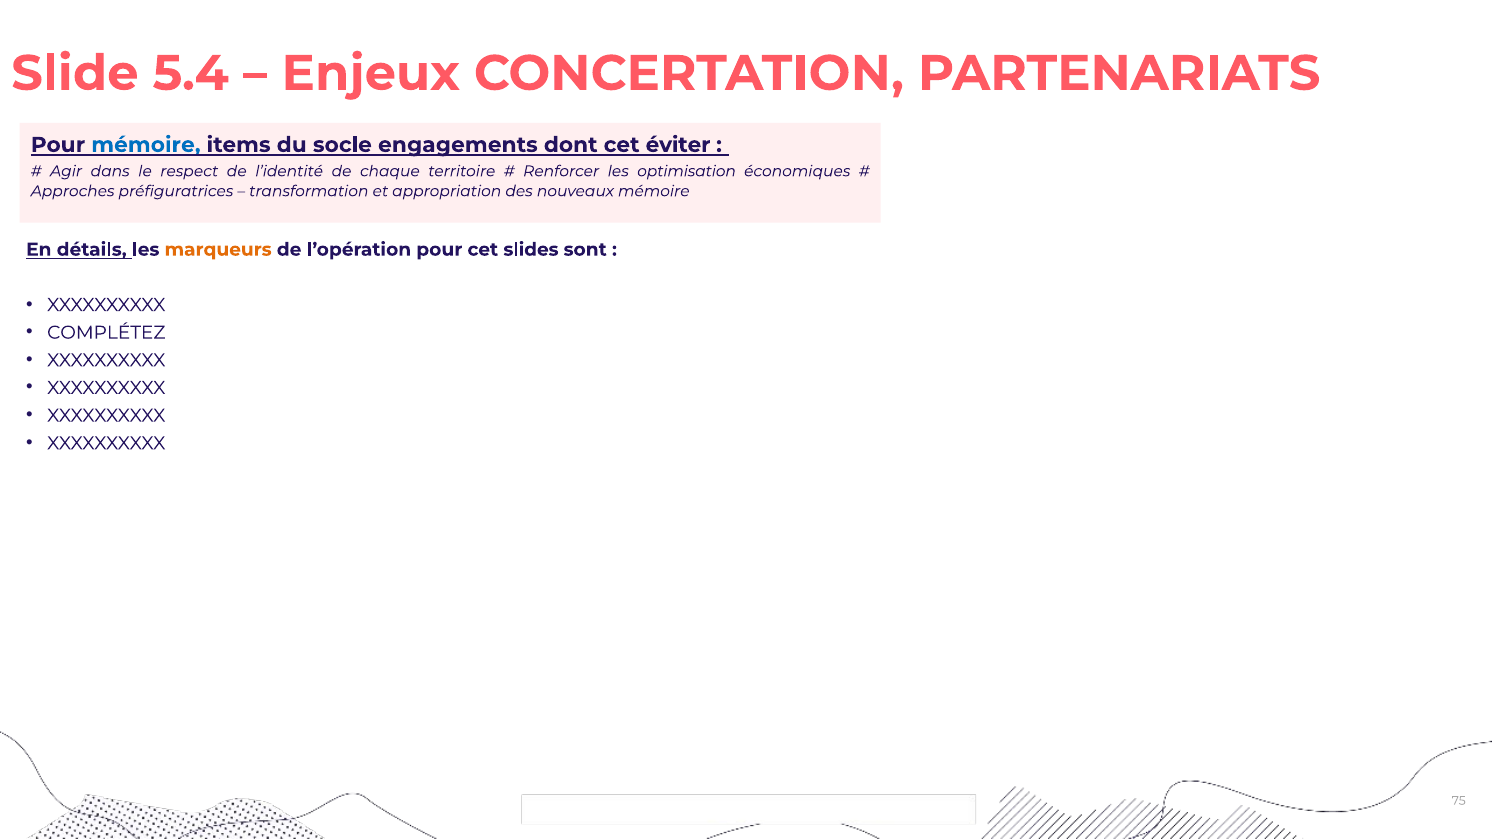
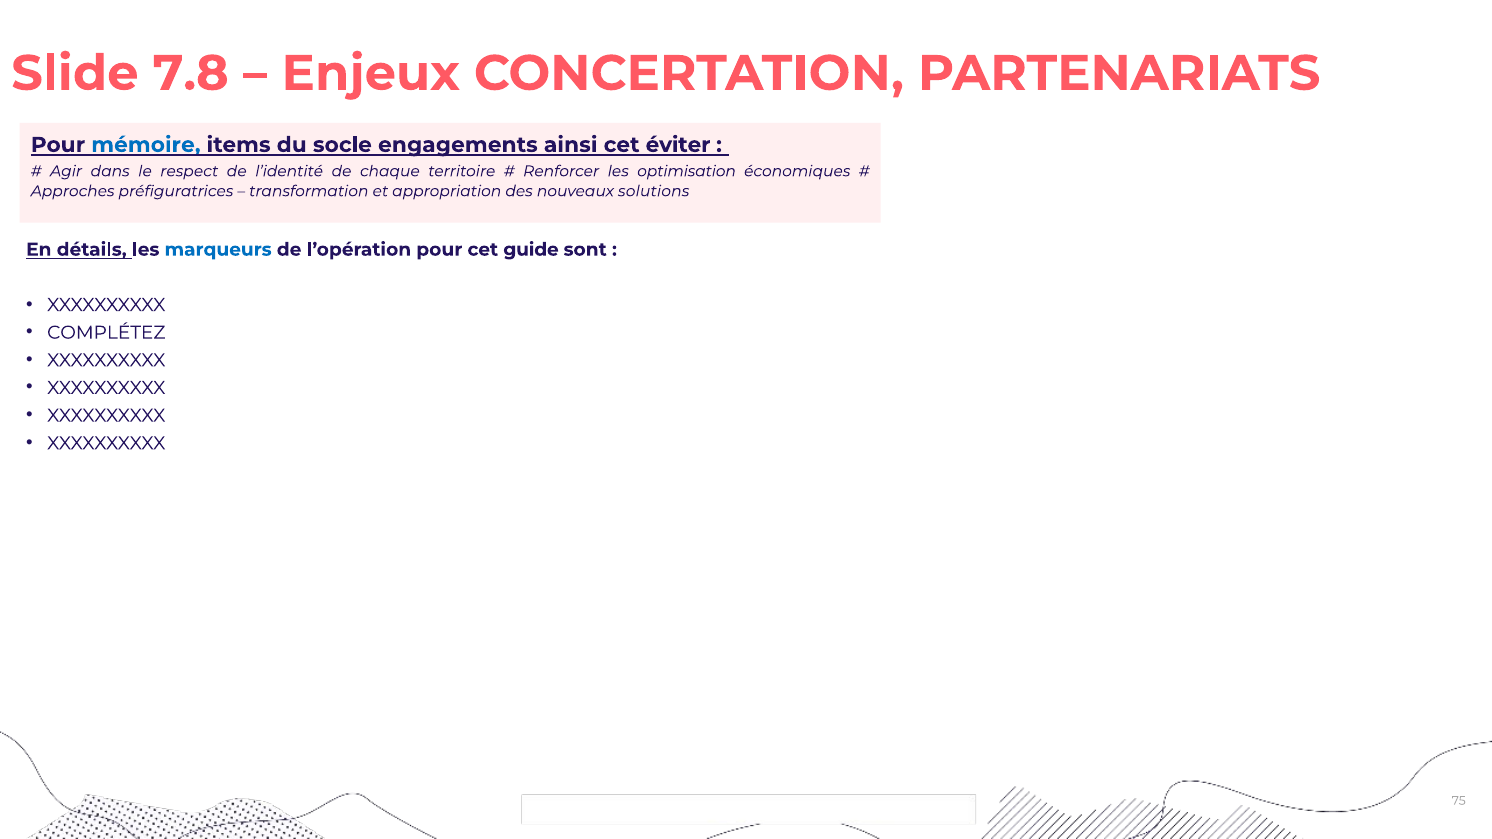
5.4: 5.4 -> 7.8
dont: dont -> ainsi
nouveaux mémoire: mémoire -> solutions
marqueurs colour: orange -> blue
slides: slides -> guide
